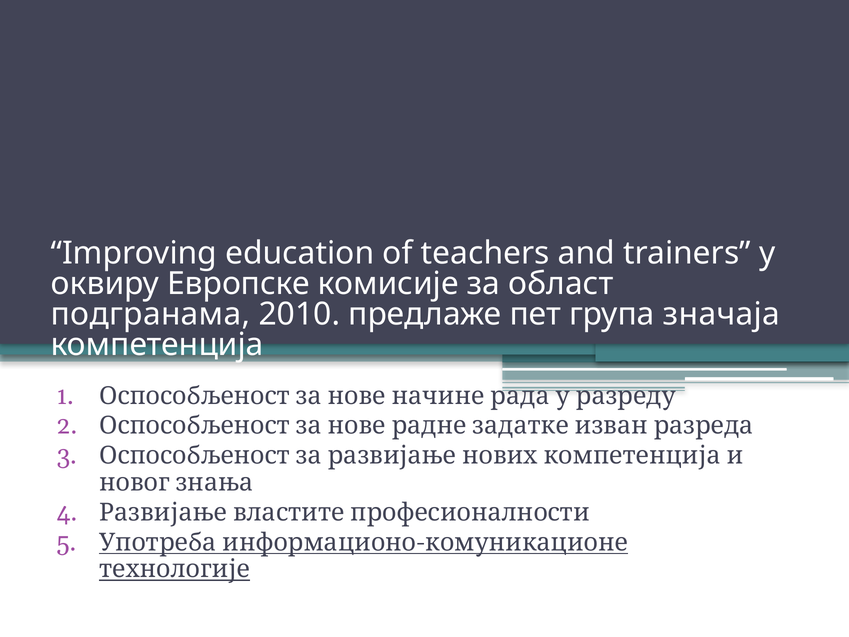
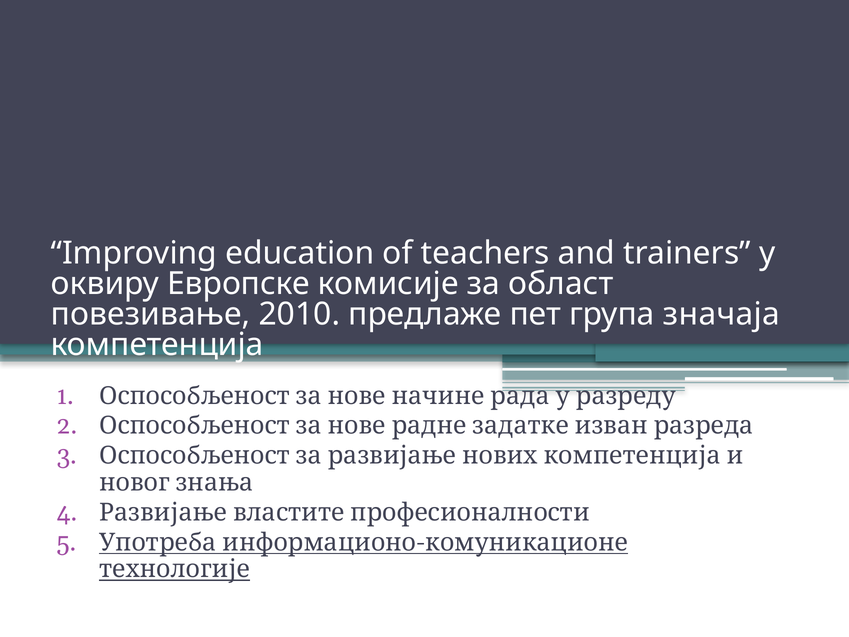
подгранама: подгранама -> повезивање
